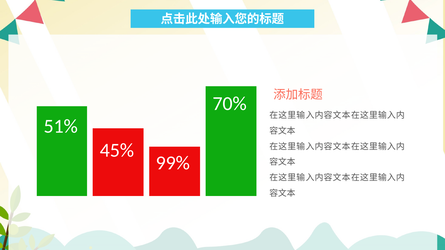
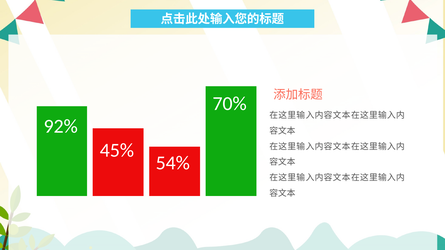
51%: 51% -> 92%
99%: 99% -> 54%
